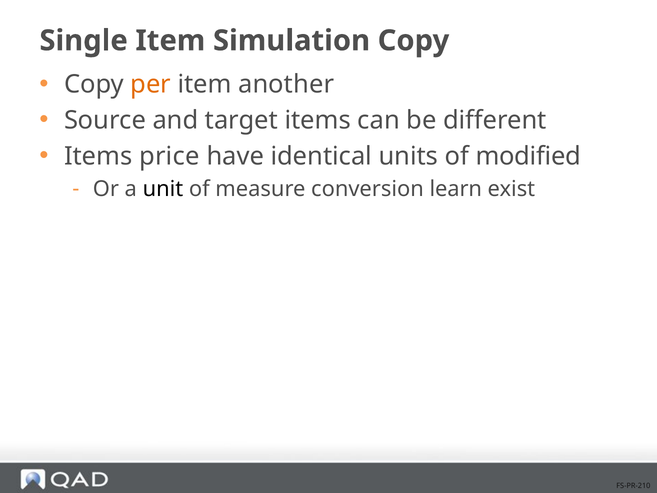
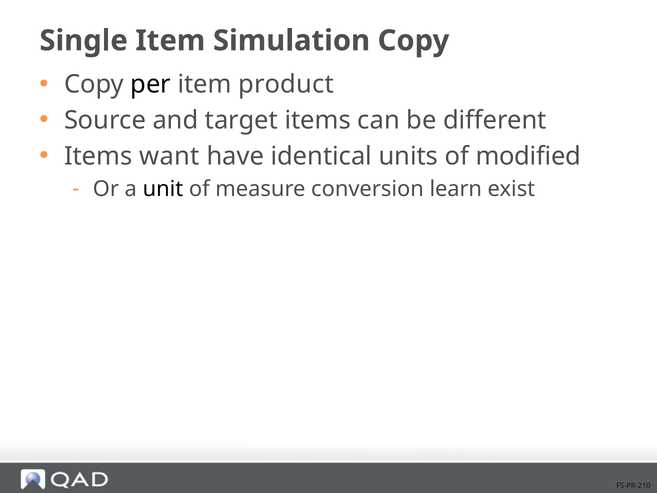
per colour: orange -> black
another: another -> product
price: price -> want
